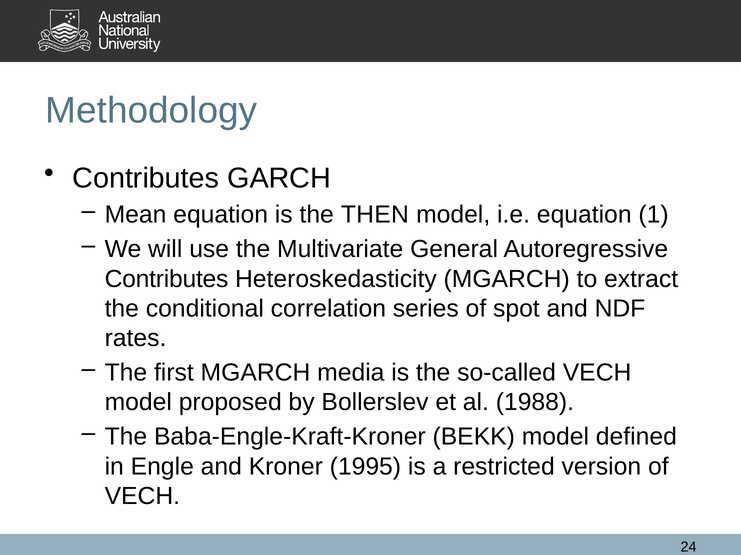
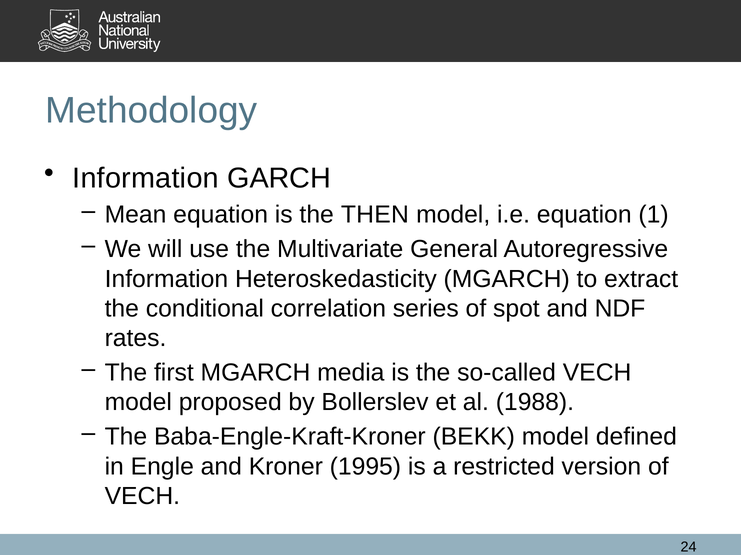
Contributes at (146, 178): Contributes -> Information
Contributes at (167, 279): Contributes -> Information
